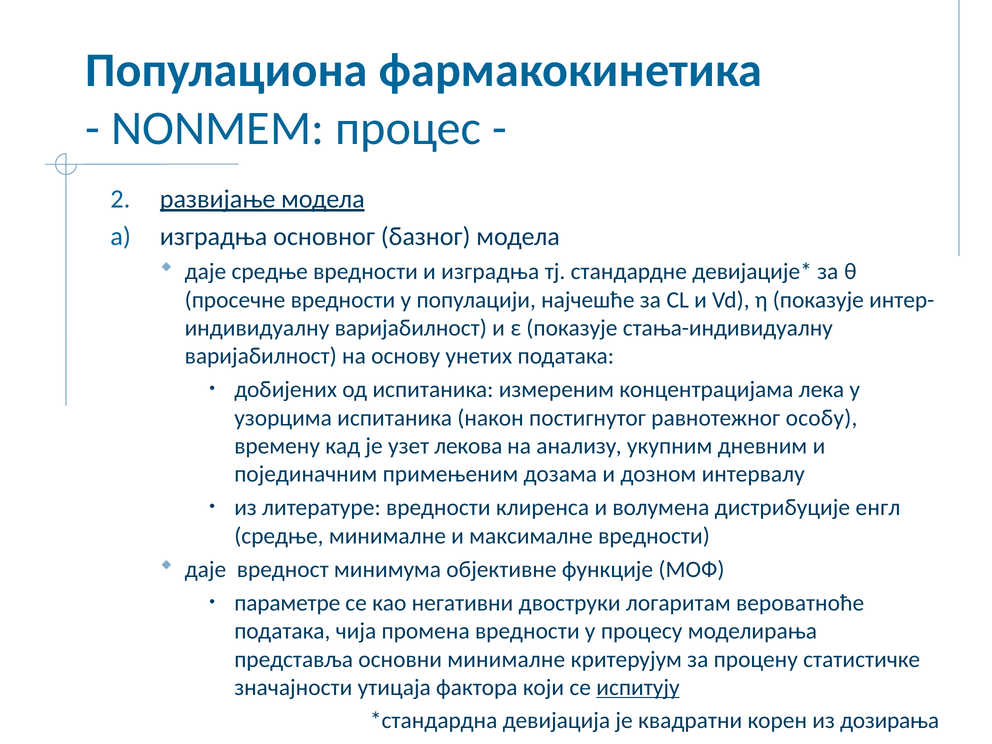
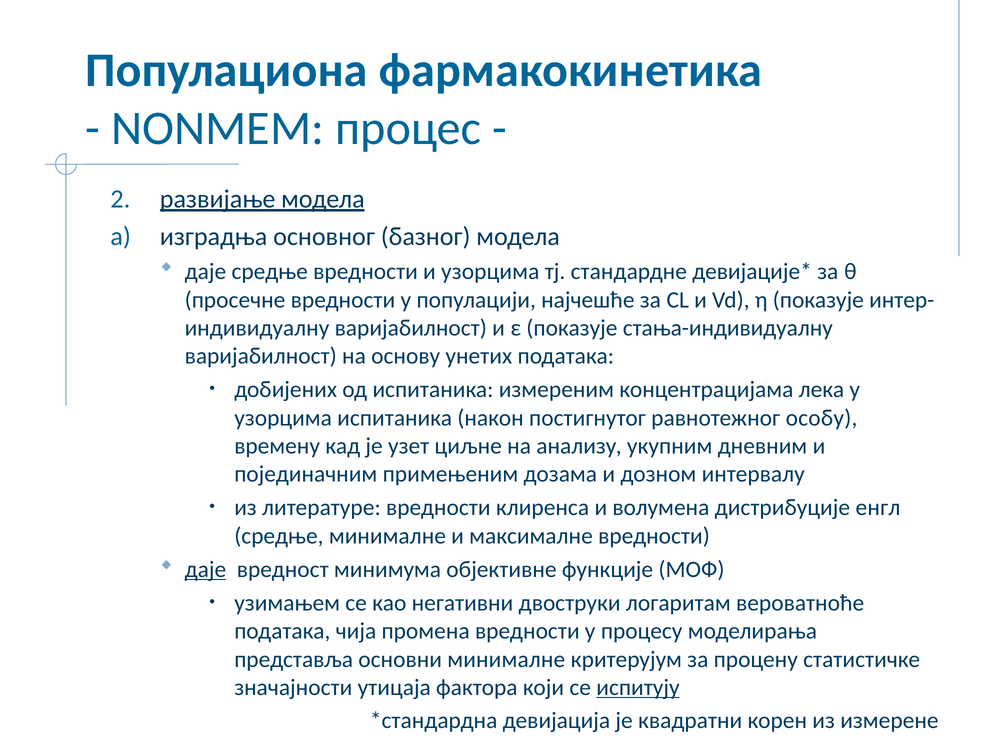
и изградња: изградња -> узорцима
лекова: лекова -> циљне
даје at (205, 569) underline: none -> present
параметре: параметре -> узимањем
дозирања: дозирања -> измерене
